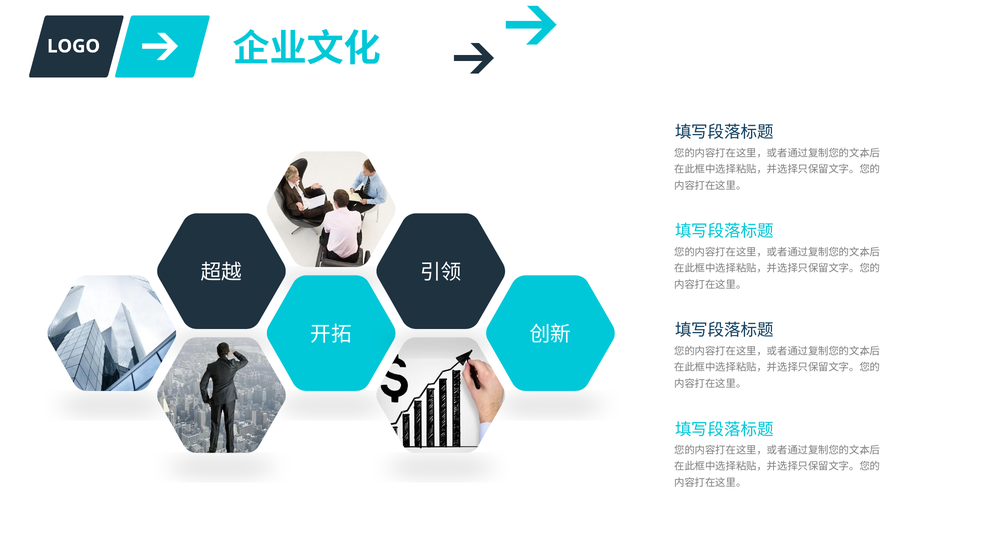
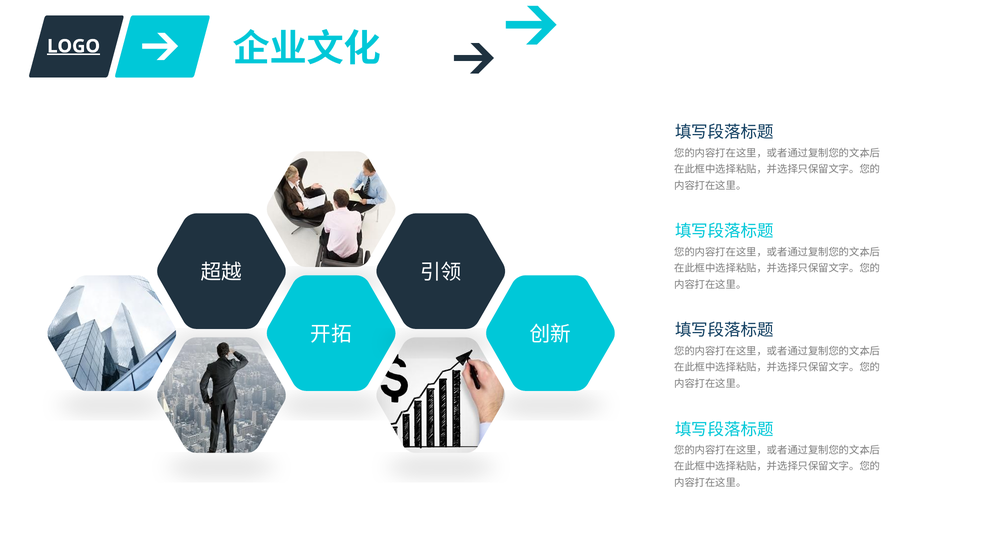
LOGO underline: none -> present
